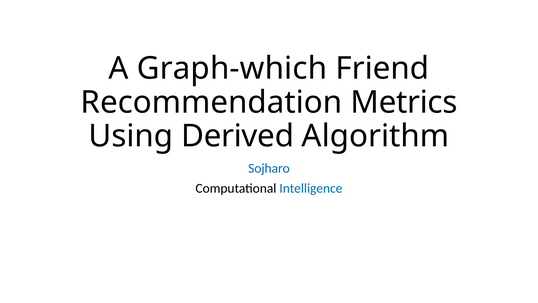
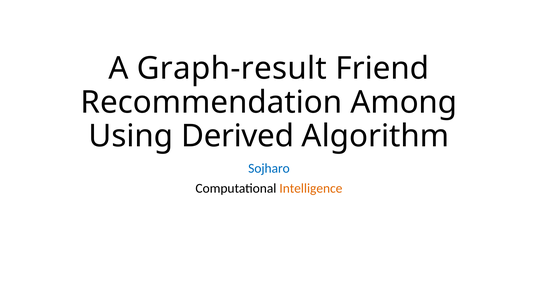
Graph-which: Graph-which -> Graph-result
Metrics: Metrics -> Among
Intelligence colour: blue -> orange
